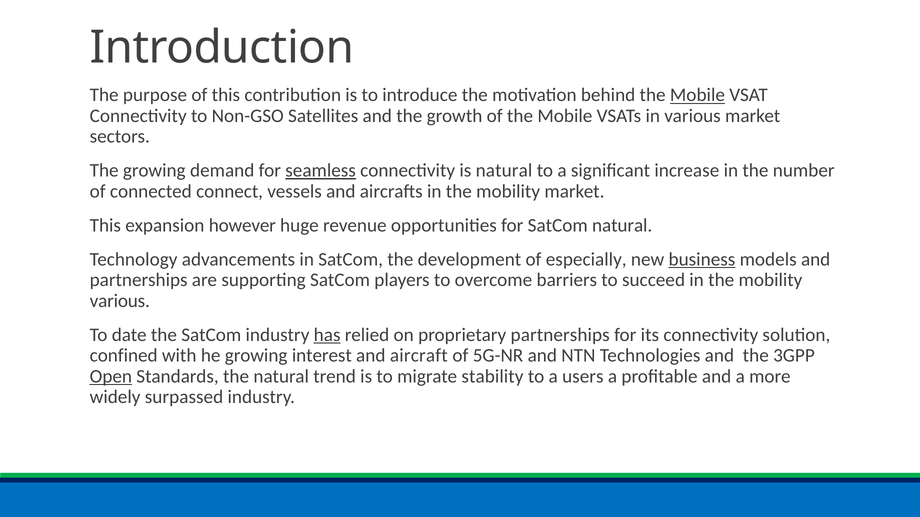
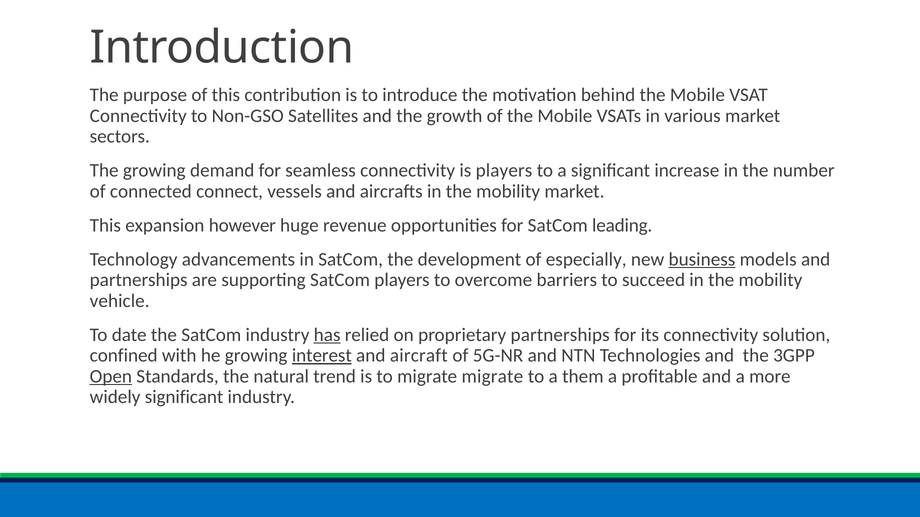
Mobile at (697, 95) underline: present -> none
seamless underline: present -> none
is natural: natural -> players
SatCom natural: natural -> leading
various at (120, 301): various -> vehicle
interest underline: none -> present
migrate stability: stability -> migrate
users: users -> them
widely surpassed: surpassed -> significant
